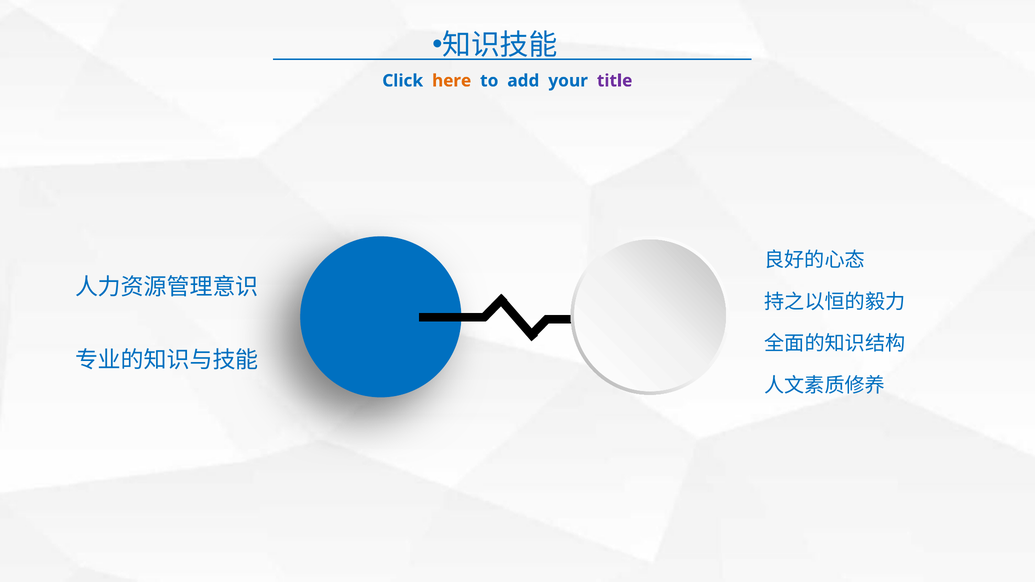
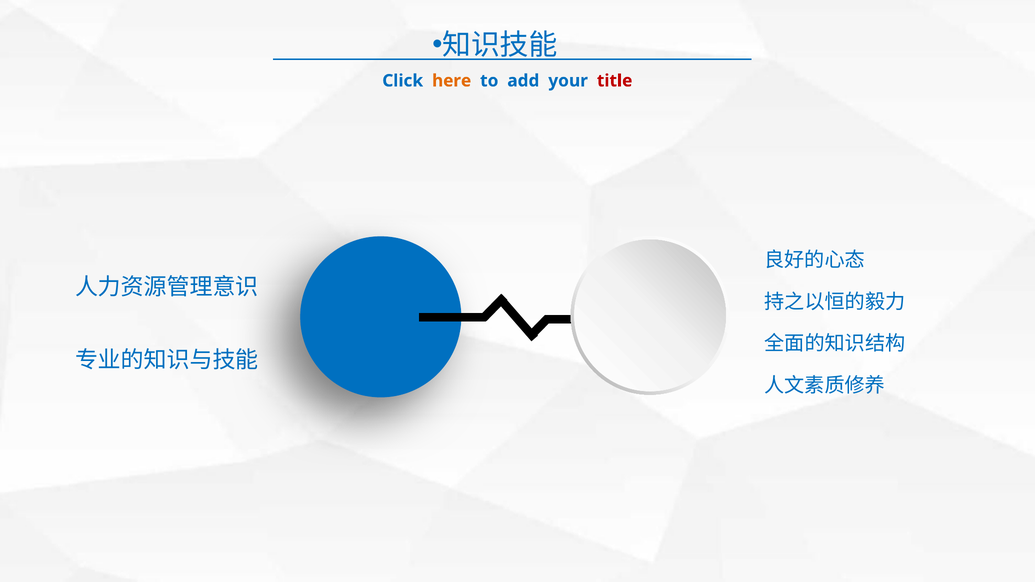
title colour: purple -> red
